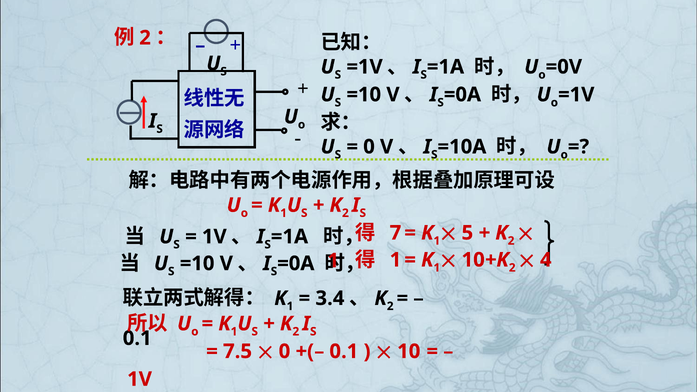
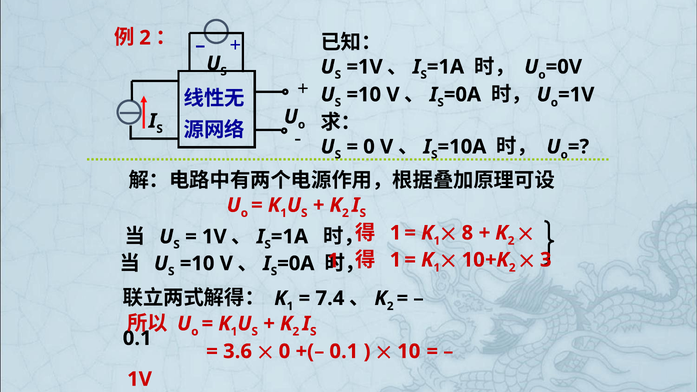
7 at (396, 233): 7 -> 1
5: 5 -> 8
4: 4 -> 3
3.4: 3.4 -> 7.4
7.5: 7.5 -> 3.6
